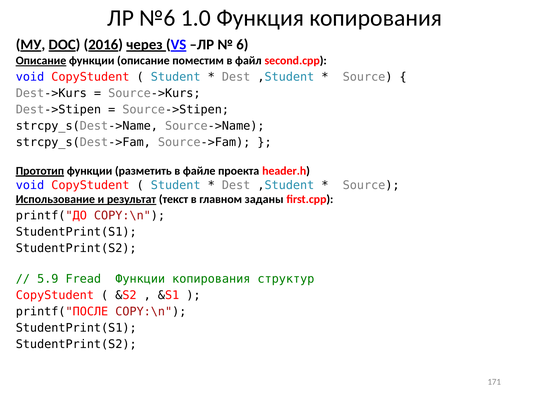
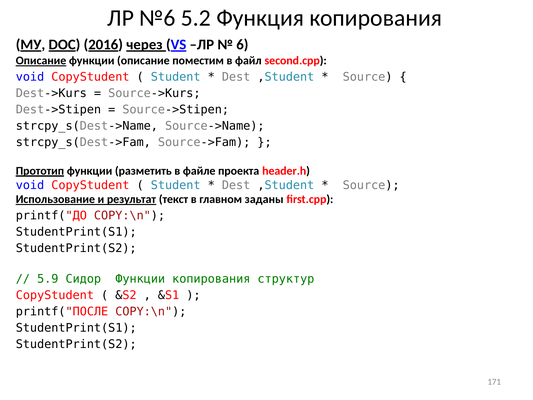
1.0: 1.0 -> 5.2
Fread: Fread -> Сидор
